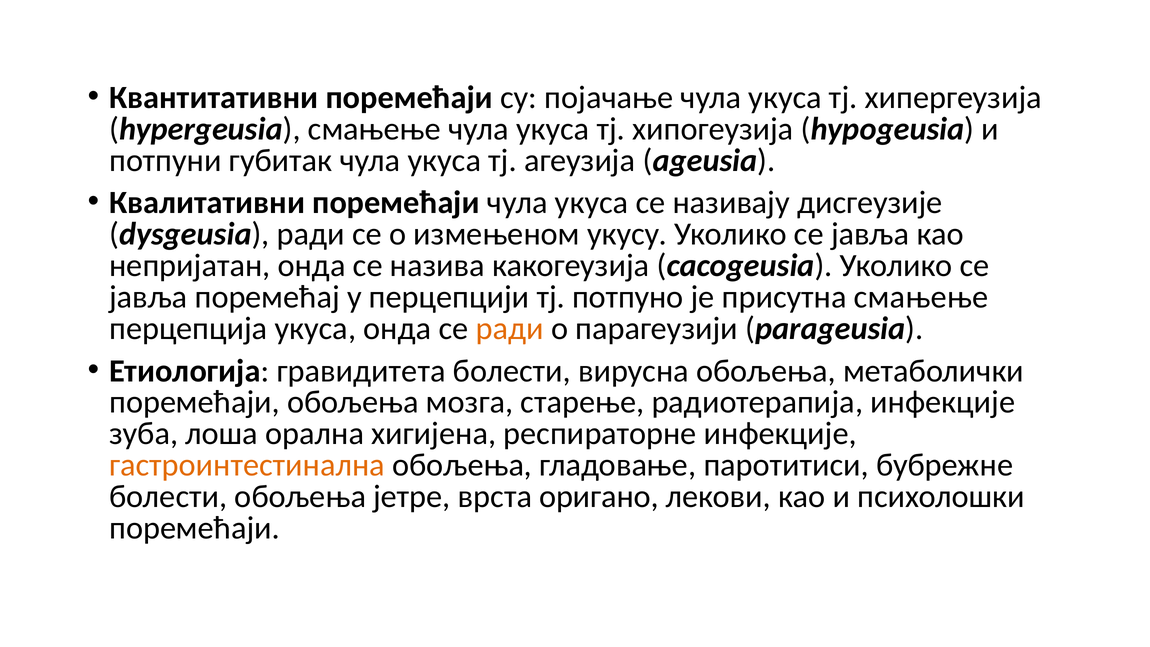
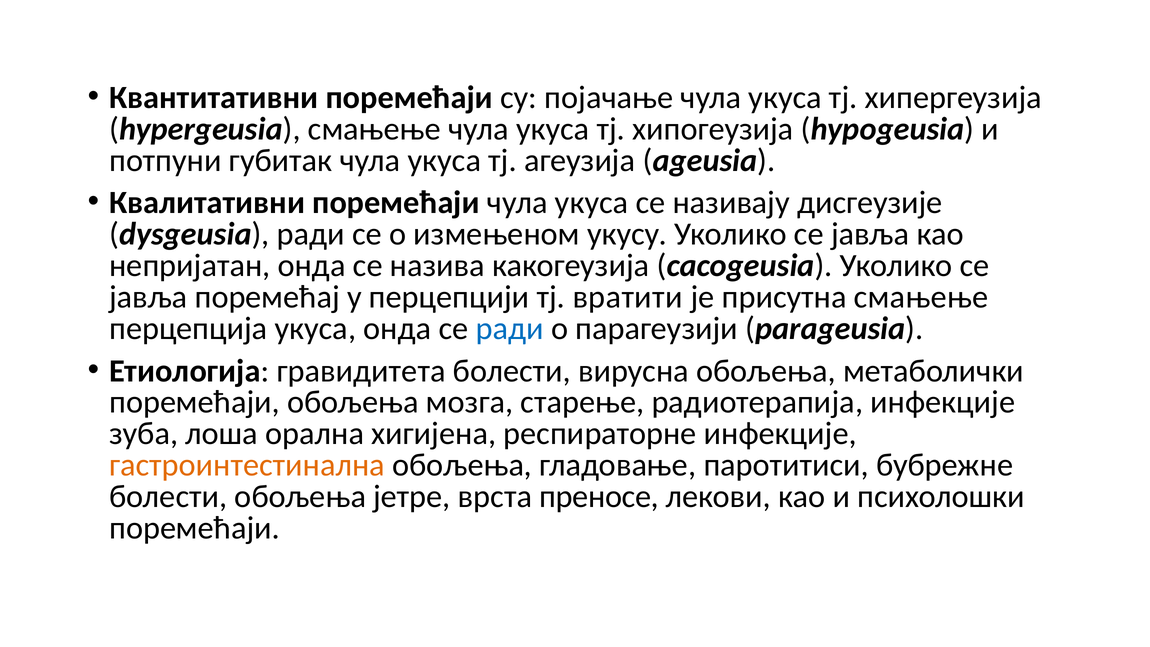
потпуно: потпуно -> вратити
ради at (510, 329) colour: orange -> blue
оригано: оригано -> преносе
